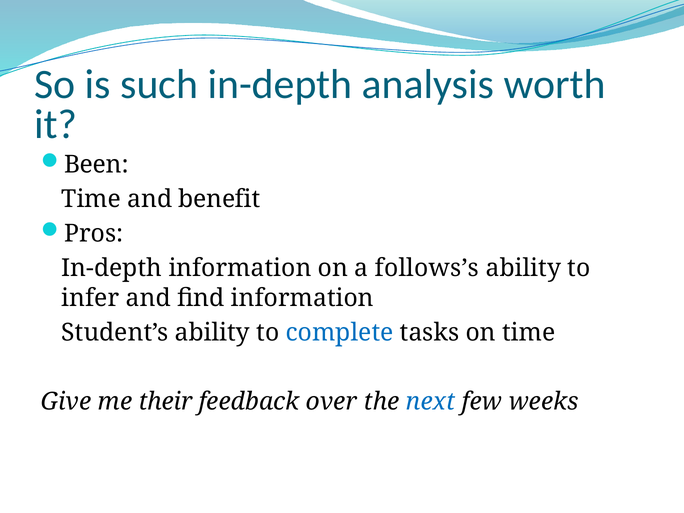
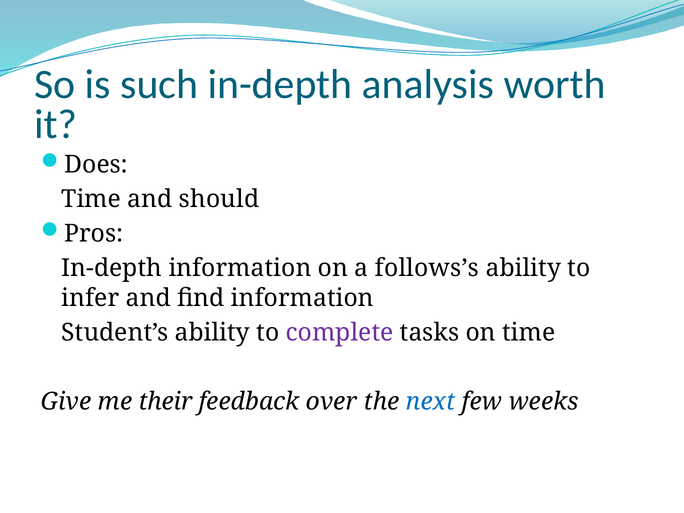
Been: Been -> Does
benefit: benefit -> should
complete colour: blue -> purple
